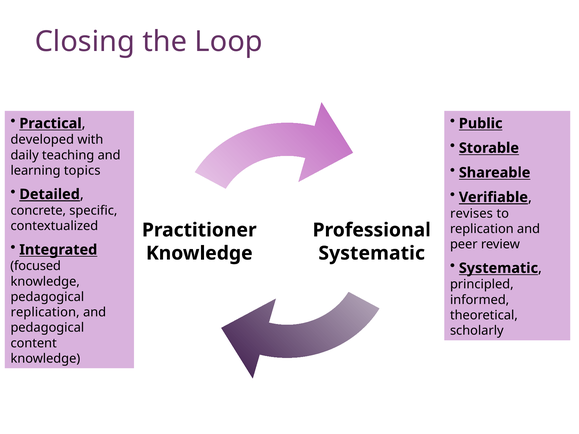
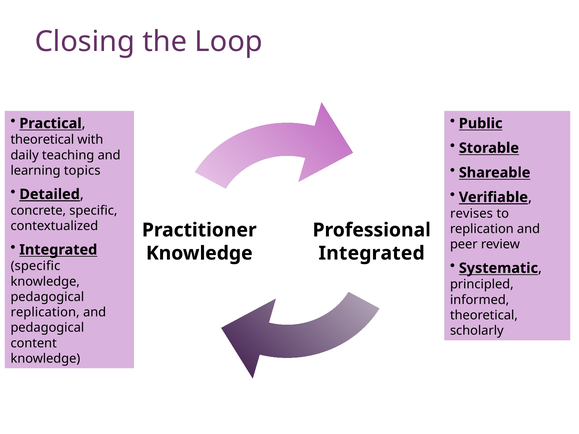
developed at (42, 140): developed -> theoretical
Systematic at (372, 253): Systematic -> Integrated
focused at (36, 266): focused -> specific
